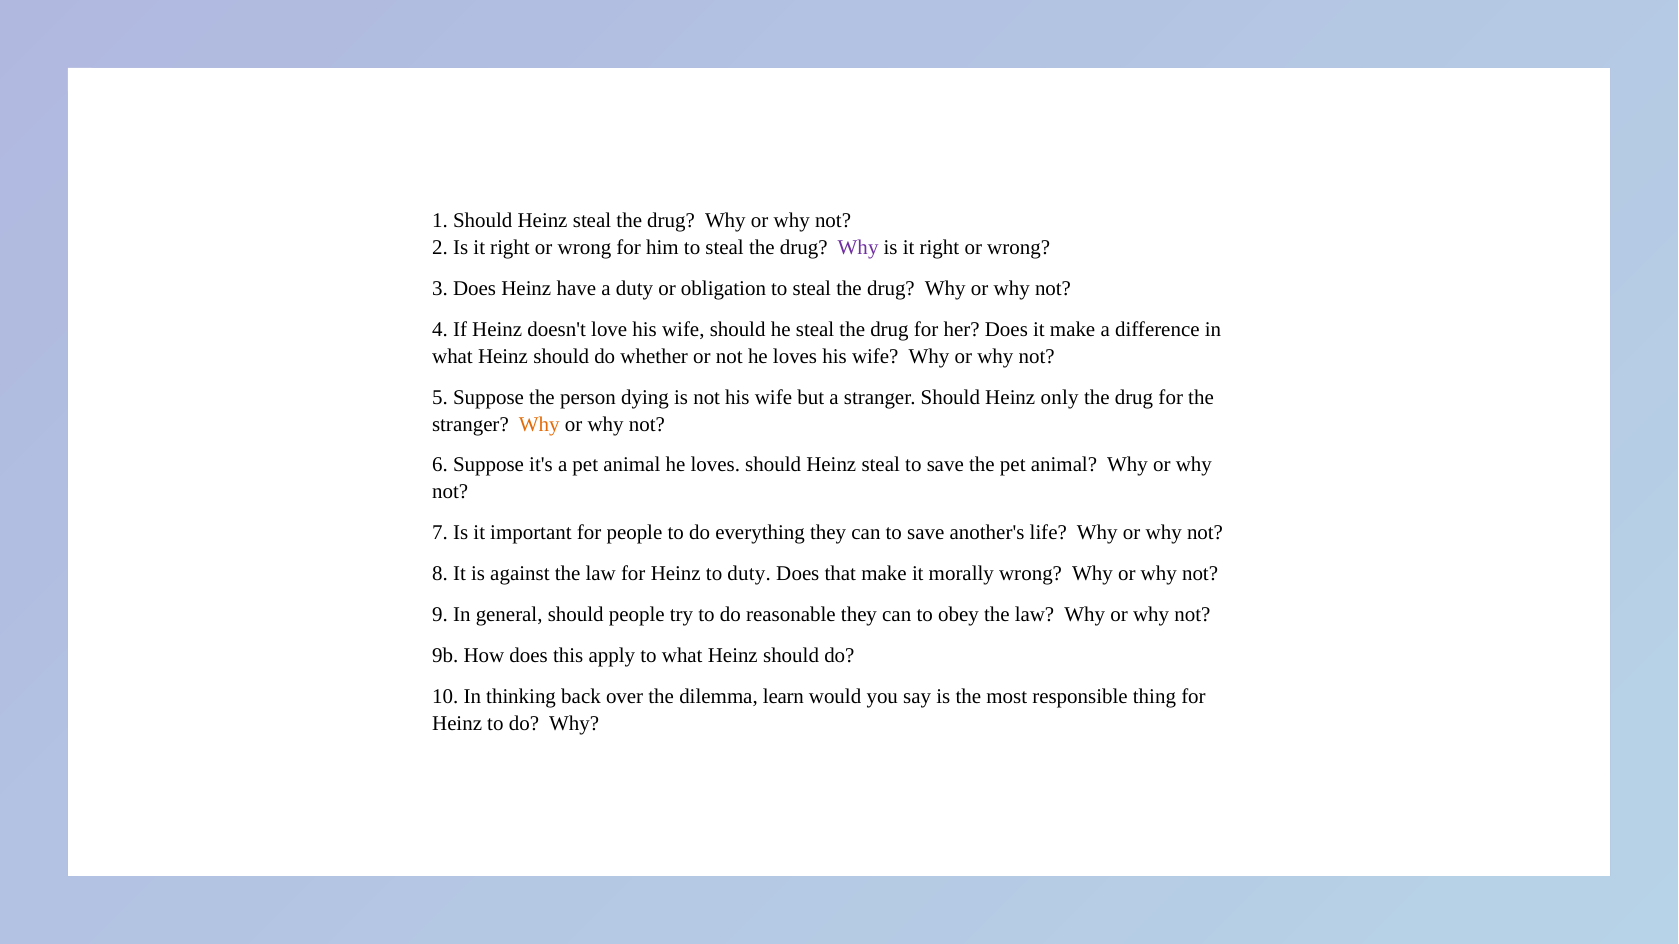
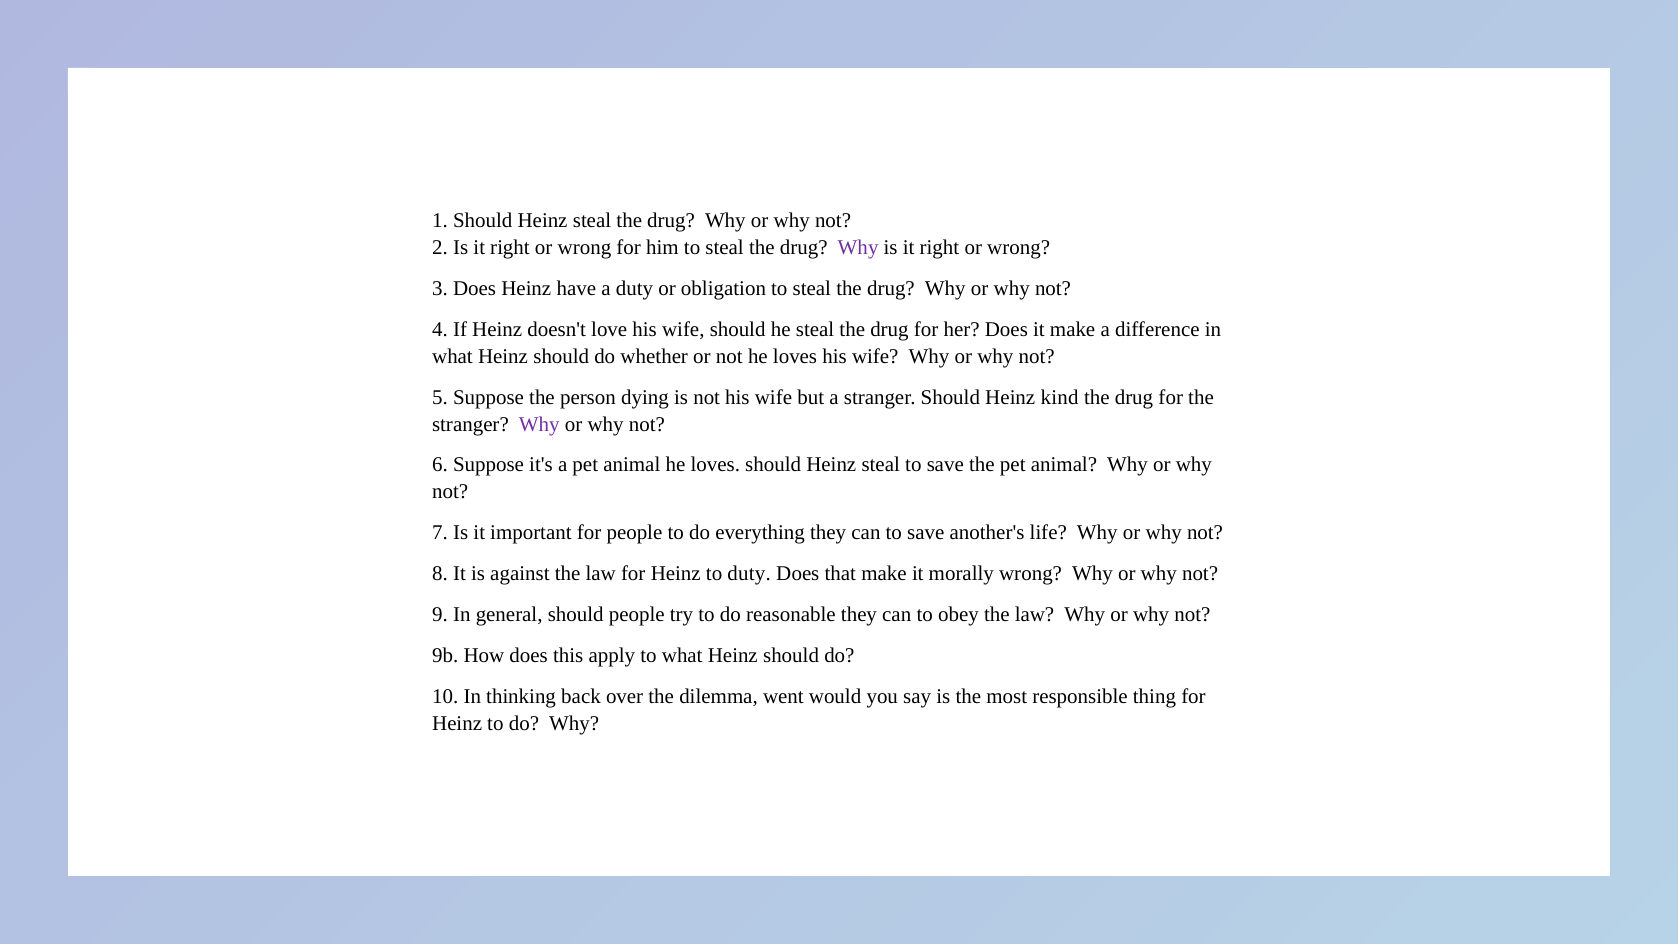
only: only -> kind
Why at (539, 424) colour: orange -> purple
learn: learn -> went
